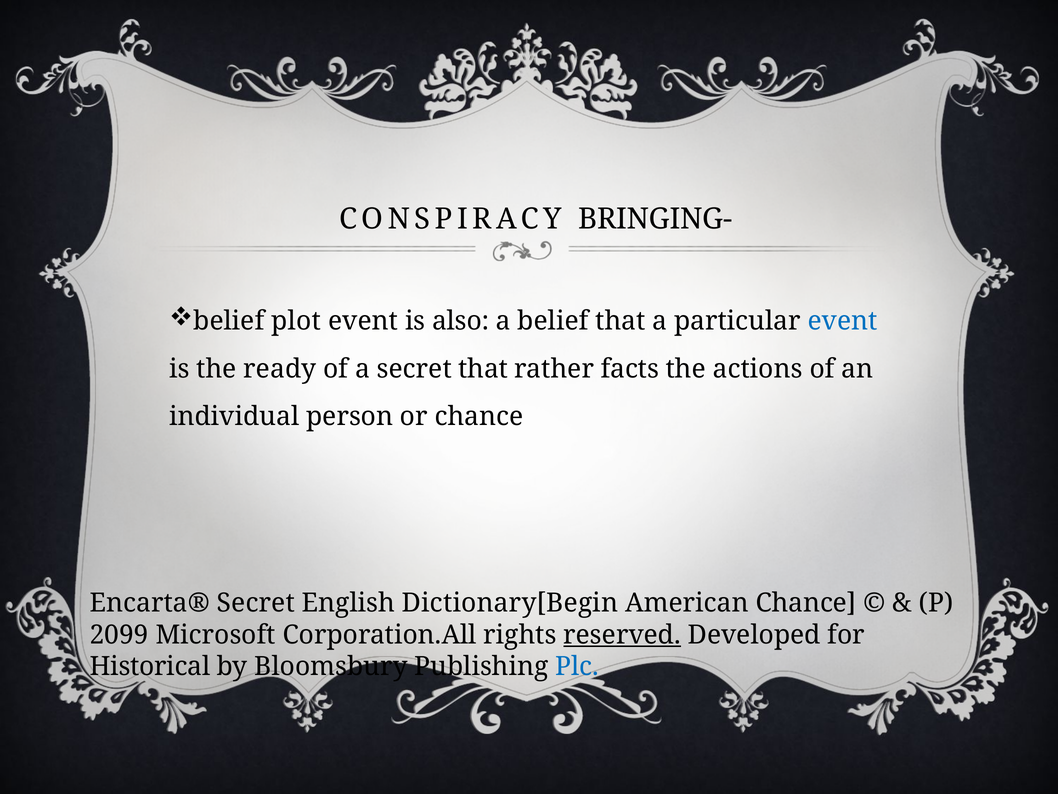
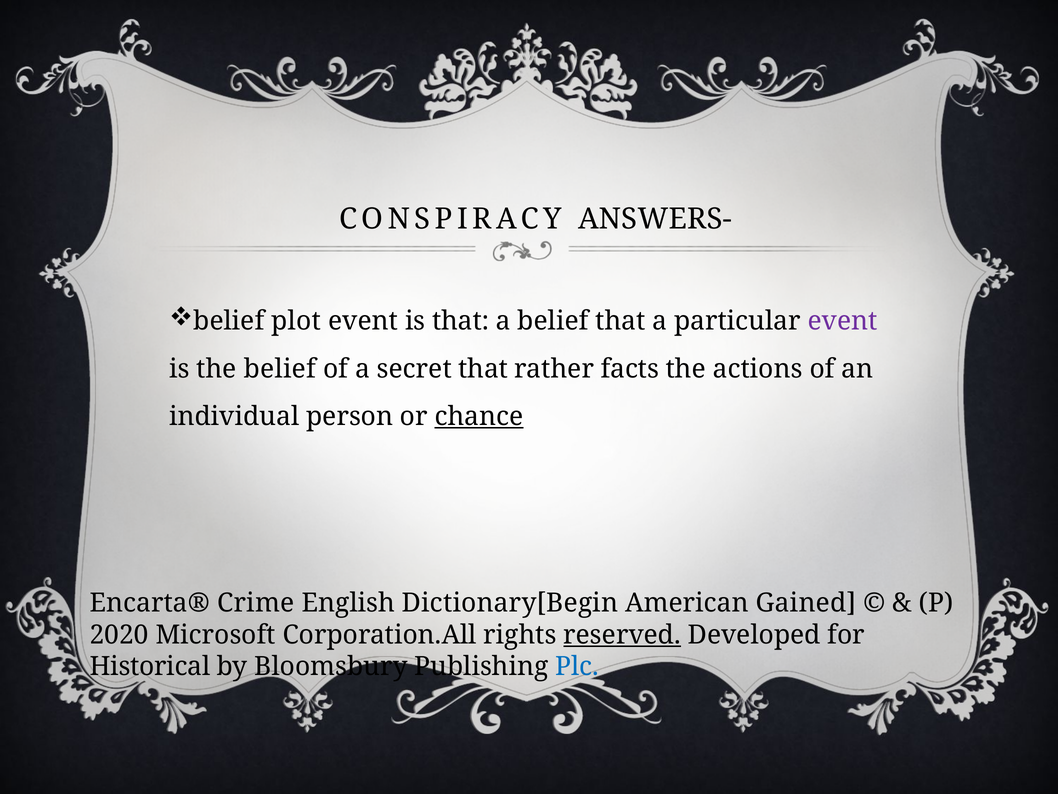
BRINGING-: BRINGING- -> ANSWERS-
is also: also -> that
event at (843, 321) colour: blue -> purple
the ready: ready -> belief
chance at (479, 416) underline: none -> present
Encarta® Secret: Secret -> Crime
American Chance: Chance -> Gained
2099: 2099 -> 2020
